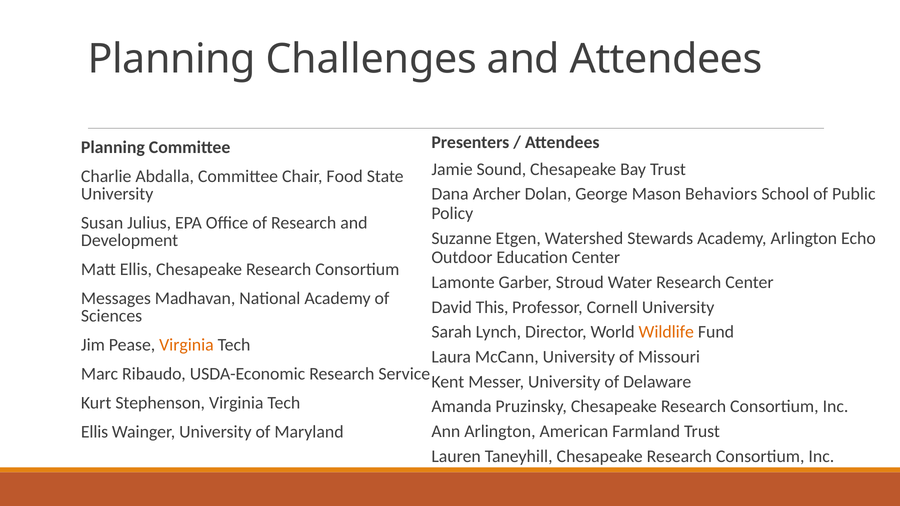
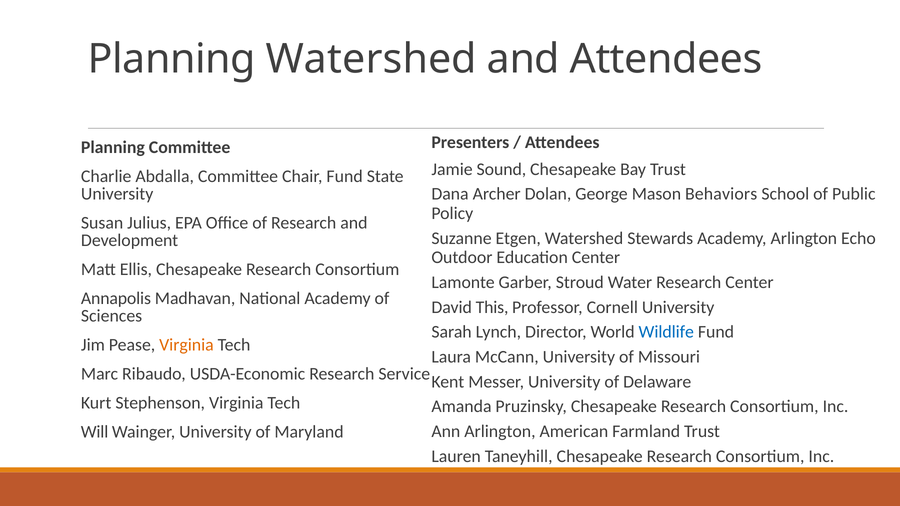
Planning Challenges: Challenges -> Watershed
Chair Food: Food -> Fund
Messages: Messages -> Annapolis
Wildlife colour: orange -> blue
Ellis at (95, 432): Ellis -> Will
